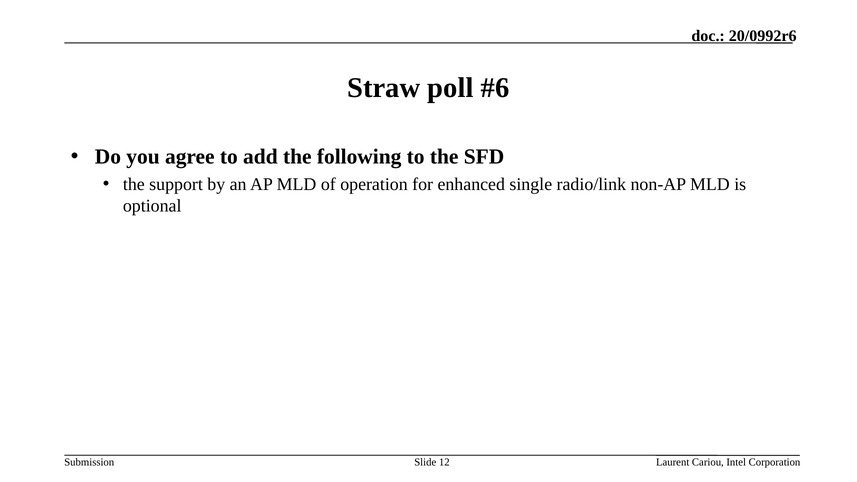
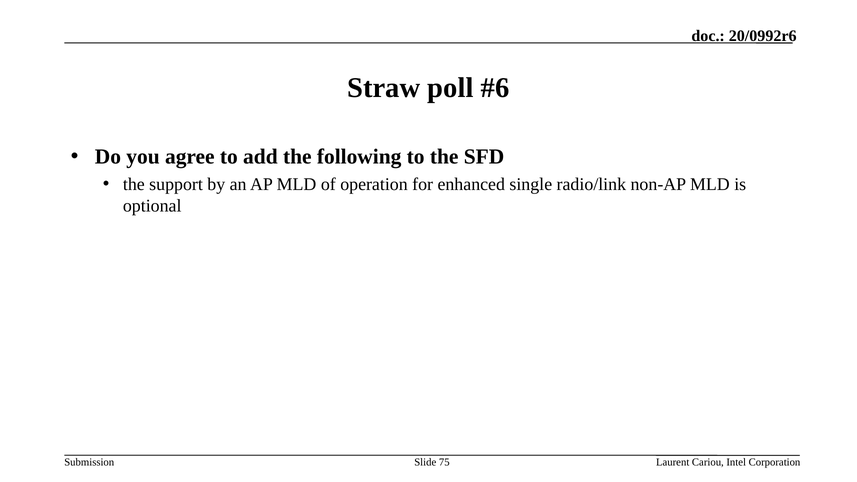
12: 12 -> 75
